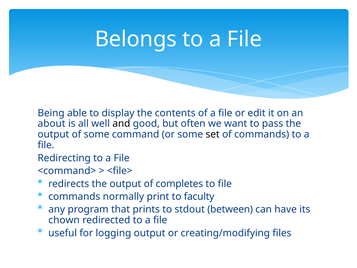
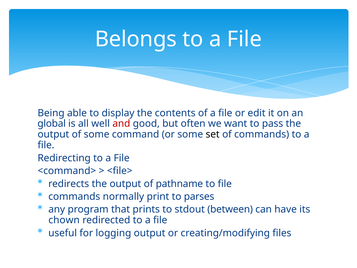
about: about -> global
and colour: black -> red
completes: completes -> pathname
faculty: faculty -> parses
